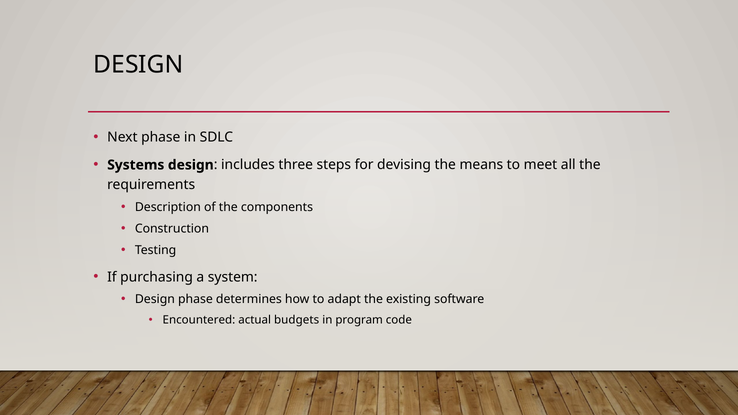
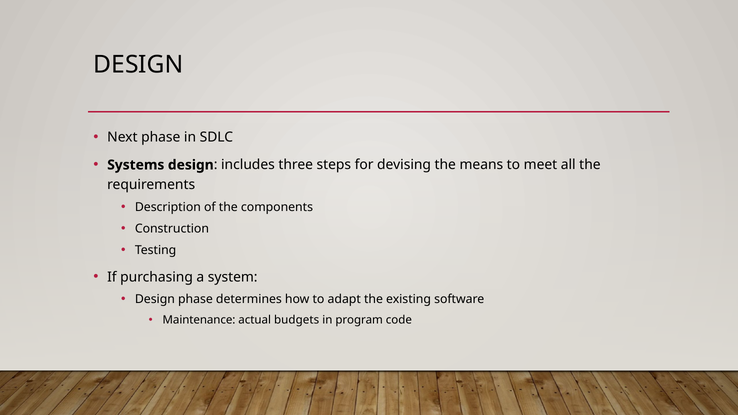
Encountered: Encountered -> Maintenance
